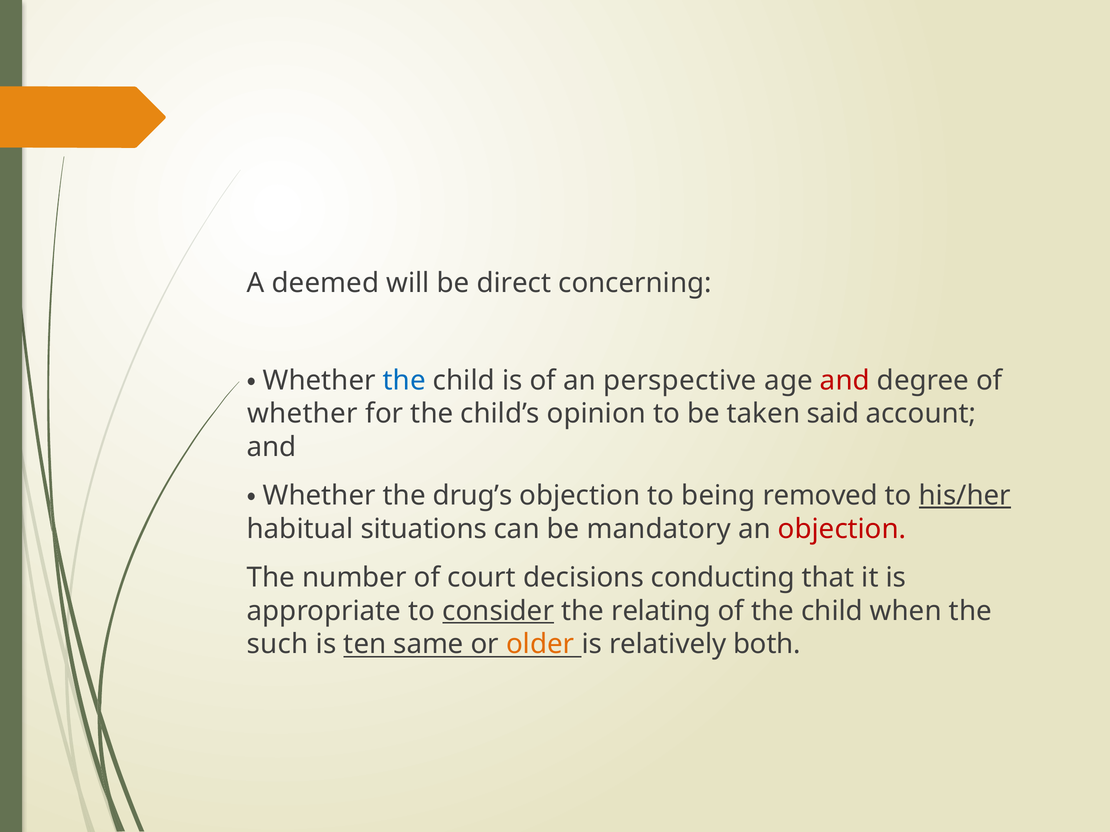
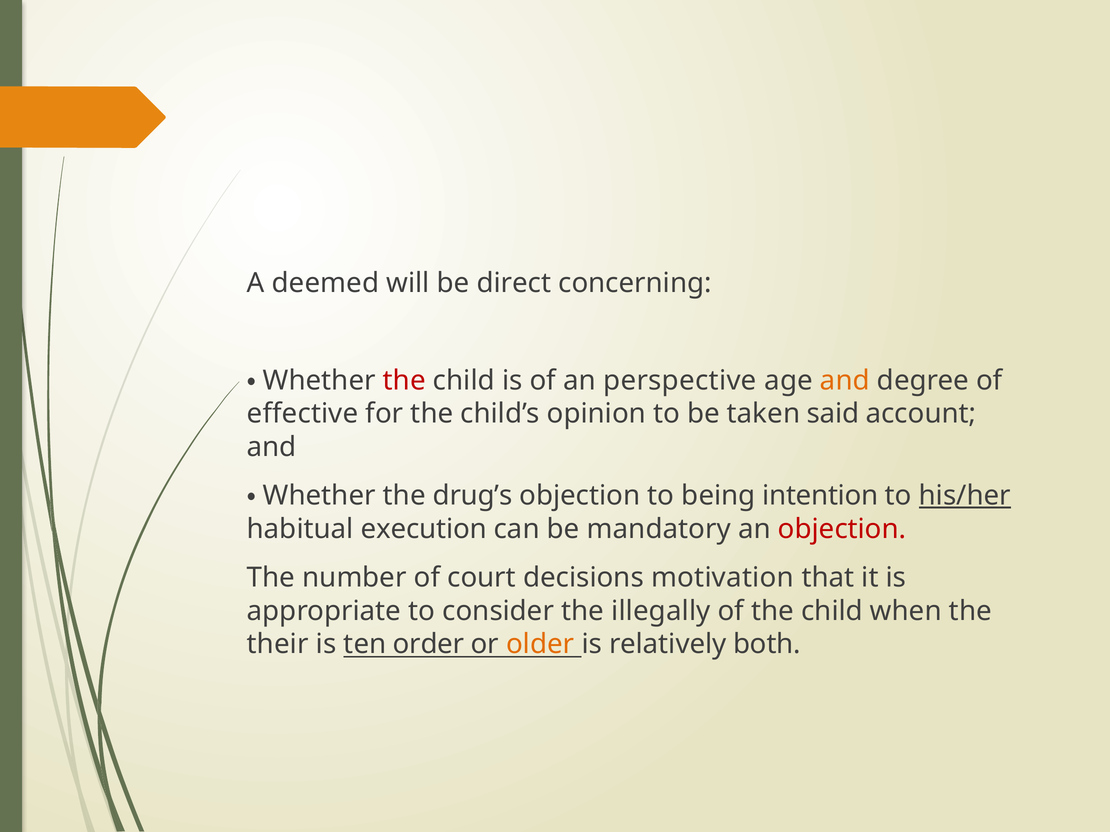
the at (404, 381) colour: blue -> red
and at (845, 381) colour: red -> orange
whether: whether -> effective
removed: removed -> intention
situations: situations -> execution
conducting: conducting -> motivation
consider underline: present -> none
relating: relating -> illegally
such: such -> their
same: same -> order
